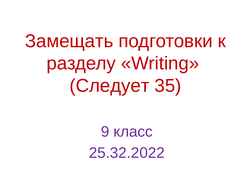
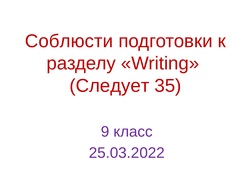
Замещать: Замещать -> Соблюсти
25.32.2022: 25.32.2022 -> 25.03.2022
